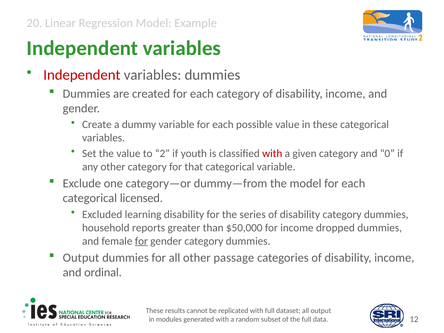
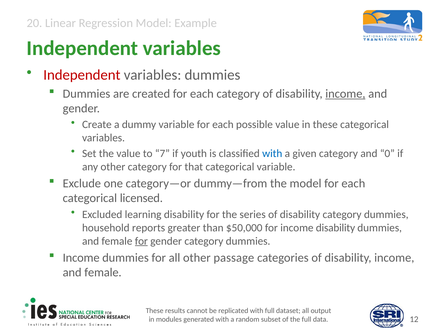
income at (345, 94) underline: none -> present
2: 2 -> 7
with at (272, 153) colour: red -> blue
income dropped: dropped -> disability
Output at (81, 258): Output -> Income
ordinal at (103, 272): ordinal -> female
